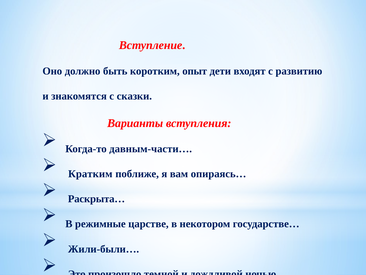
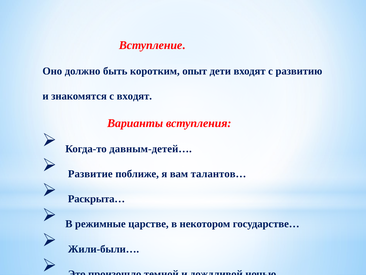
с сказки: сказки -> входят
давным-части…: давным-части… -> давным-детей…
Кратким: Кратким -> Развитие
опираясь…: опираясь… -> талантов…
